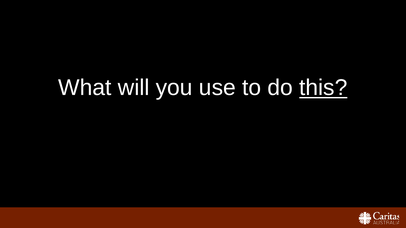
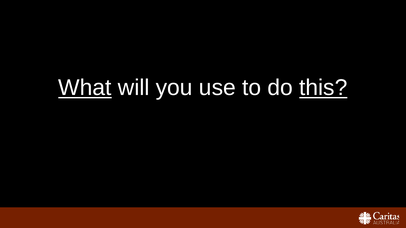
What underline: none -> present
